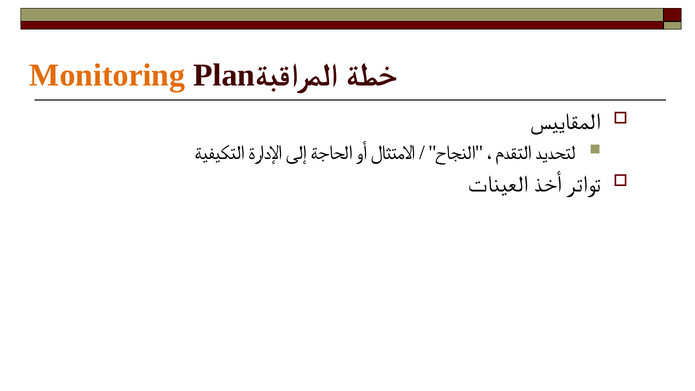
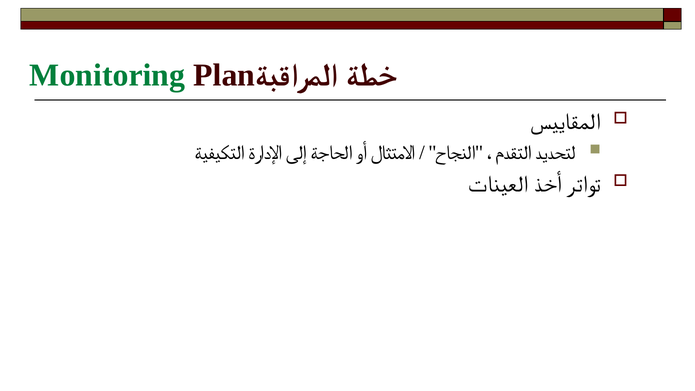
Monitoring colour: orange -> green
